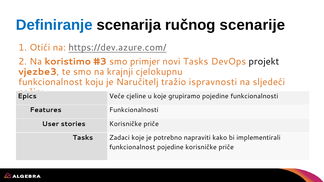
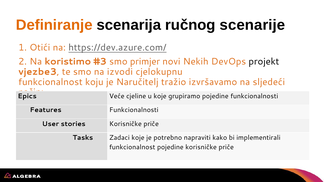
Definiranje colour: blue -> orange
novi Tasks: Tasks -> Nekih
krajnji: krajnji -> izvodi
ispravnosti: ispravnosti -> izvršavamo
